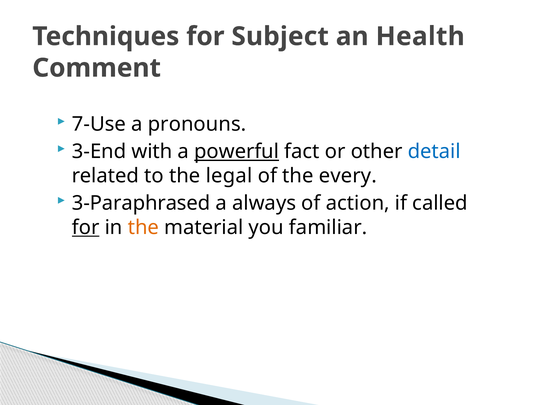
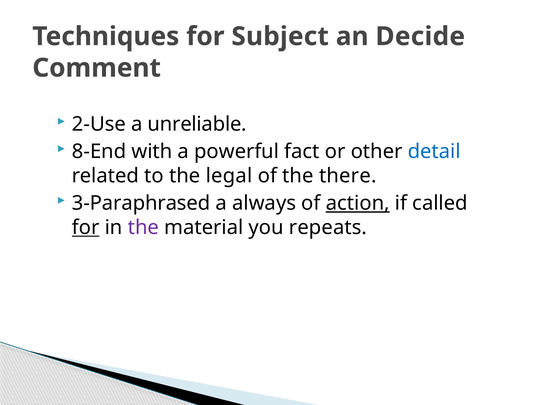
Health: Health -> Decide
7-Use: 7-Use -> 2-Use
pronouns: pronouns -> unreliable
3-End: 3-End -> 8-End
powerful underline: present -> none
every: every -> there
action underline: none -> present
the at (143, 228) colour: orange -> purple
familiar: familiar -> repeats
